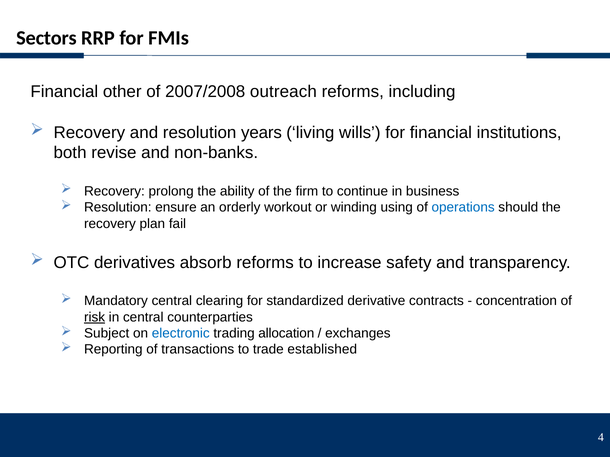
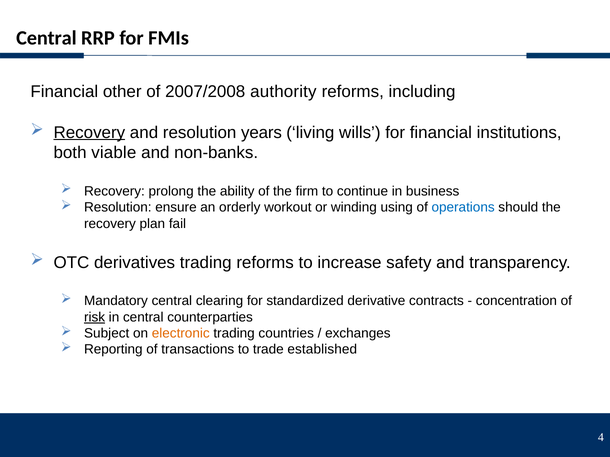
Sectors at (46, 38): Sectors -> Central
outreach: outreach -> authority
Recovery at (89, 133) underline: none -> present
revise: revise -> viable
derivatives absorb: absorb -> trading
electronic colour: blue -> orange
allocation: allocation -> countries
